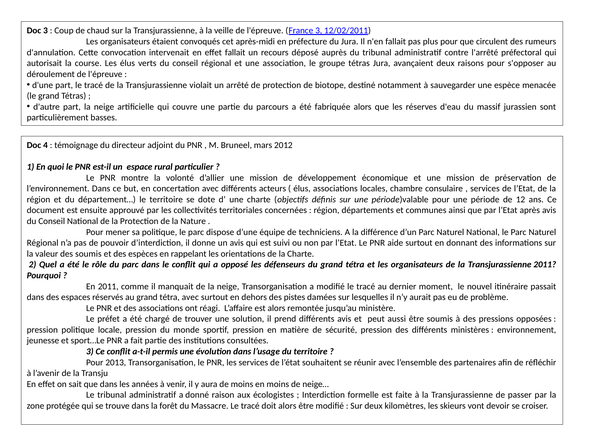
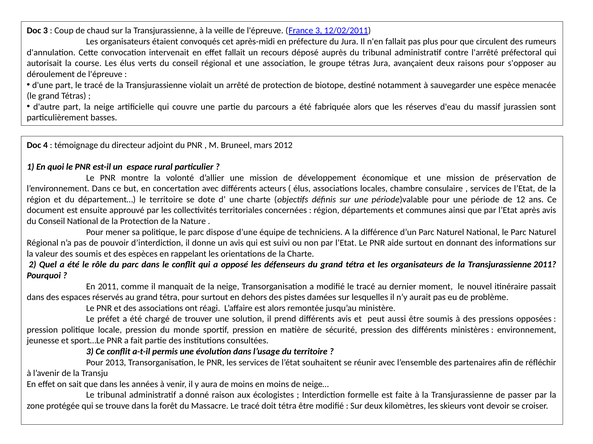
tétra avec: avec -> pour
doit alors: alors -> tétra
